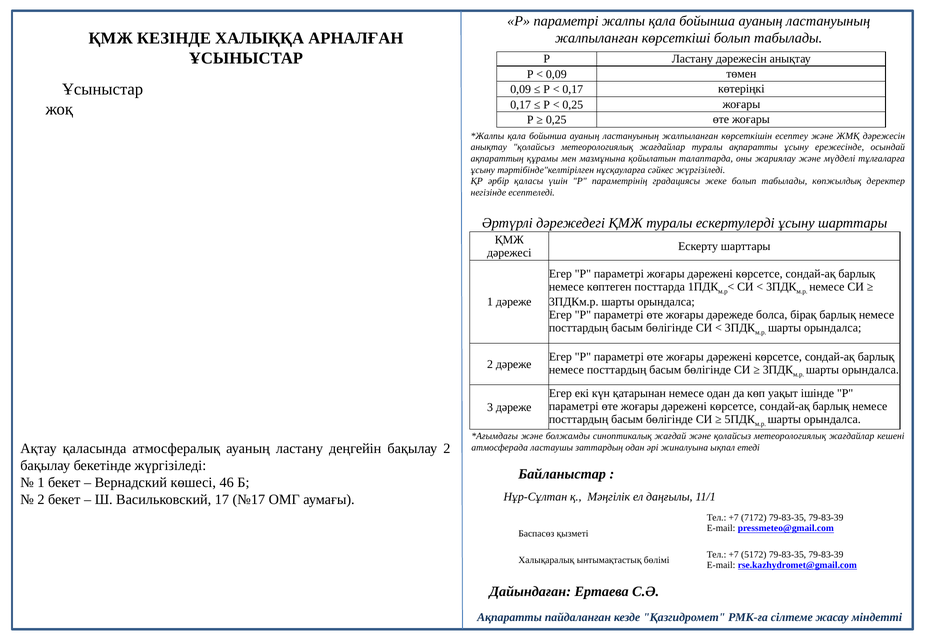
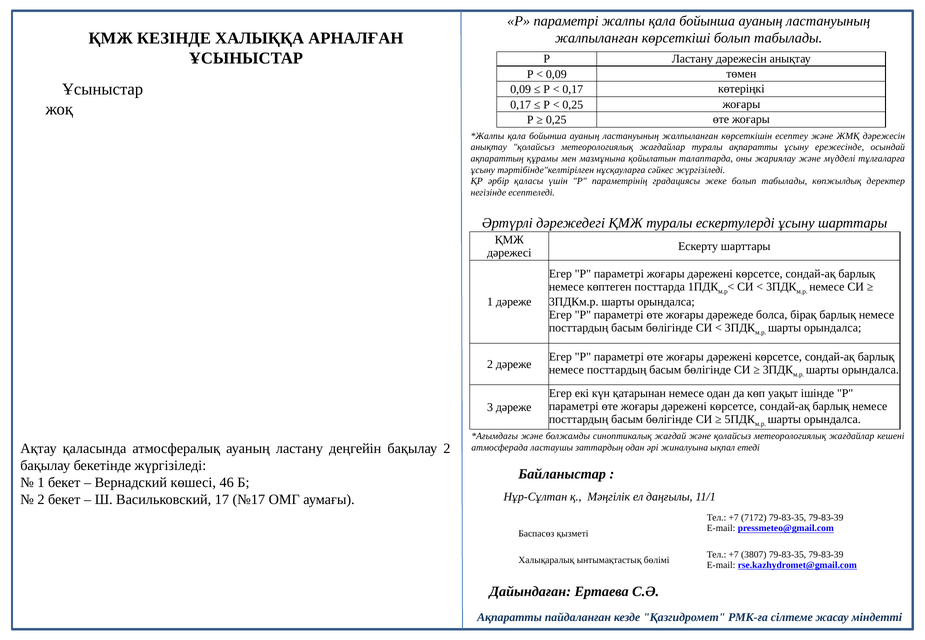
5172: 5172 -> 3807
